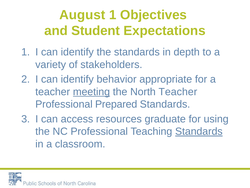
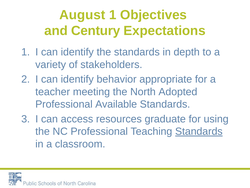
Student: Student -> Century
meeting underline: present -> none
North Teacher: Teacher -> Adopted
Prepared: Prepared -> Available
